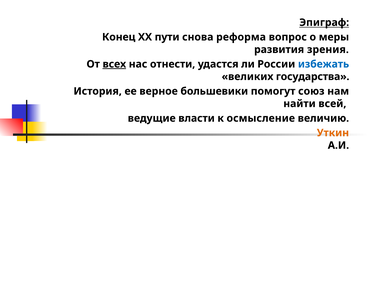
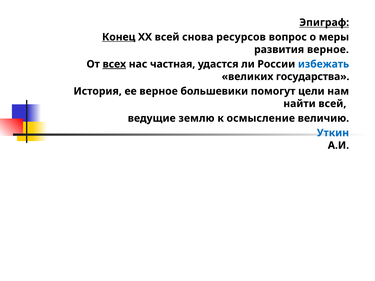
Конец underline: none -> present
ХХ пути: пути -> всей
реформа: реформа -> ресурсов
развития зрения: зрения -> верное
отнести: отнести -> частная
союз: союз -> цели
власти: власти -> землю
Уткин colour: orange -> blue
